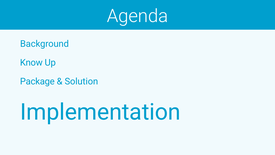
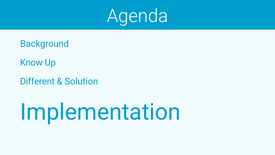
Package: Package -> Different
